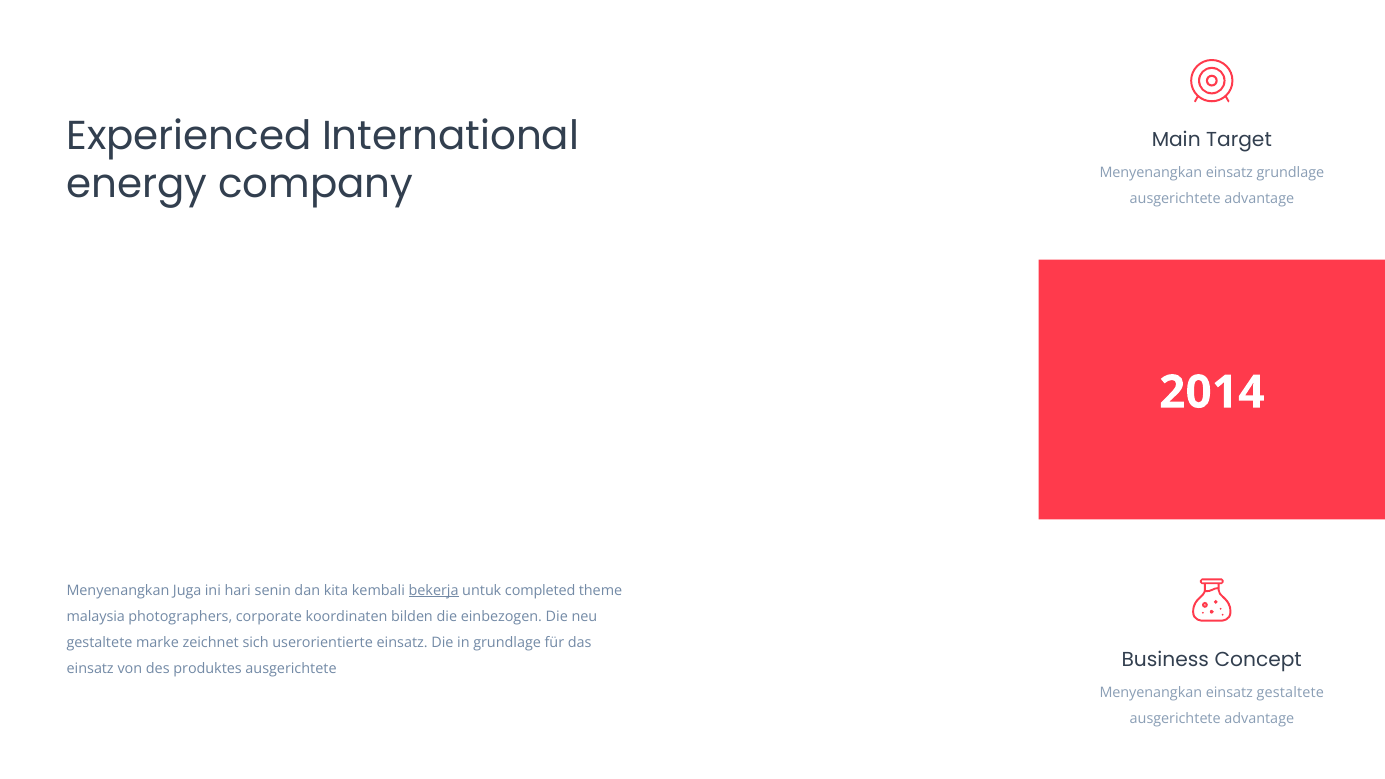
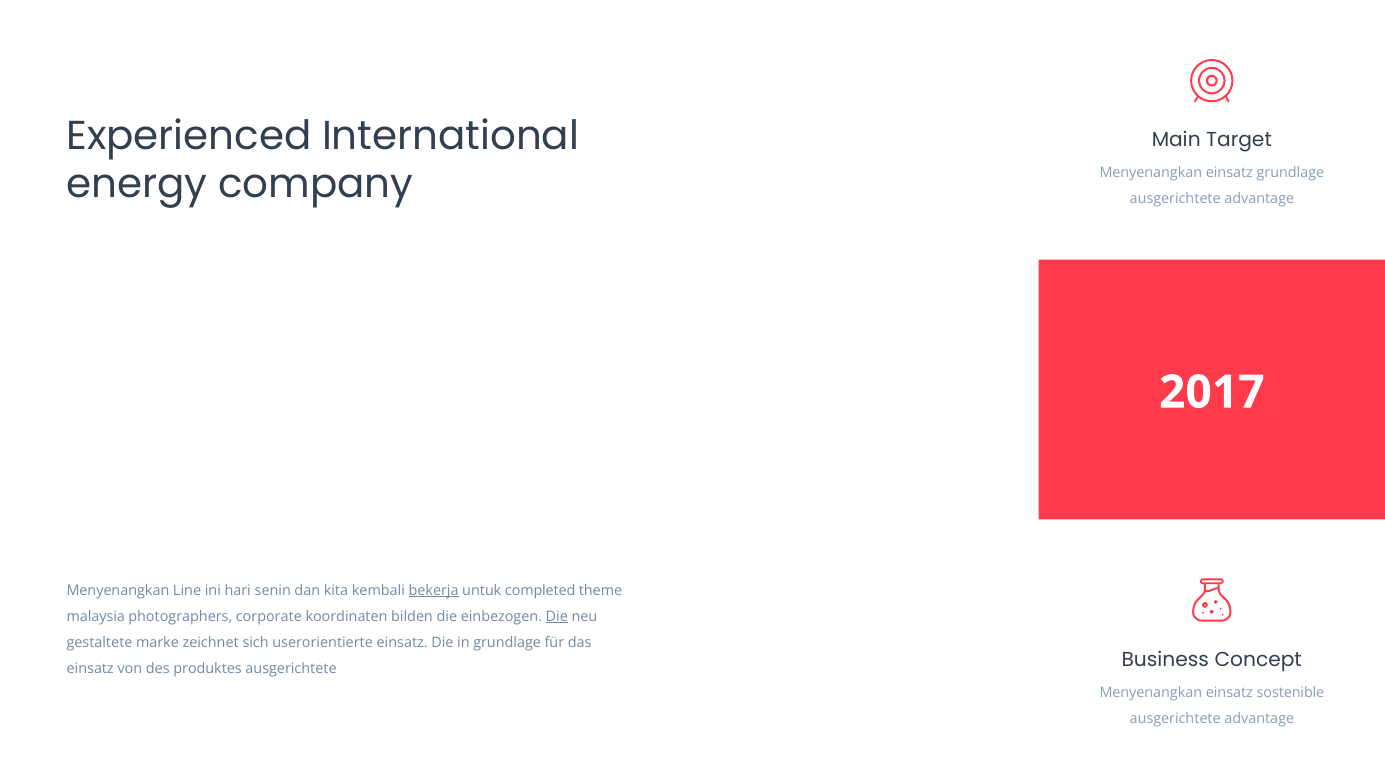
2014: 2014 -> 2017
Juga: Juga -> Line
Die at (557, 617) underline: none -> present
einsatz gestaltete: gestaltete -> sostenible
